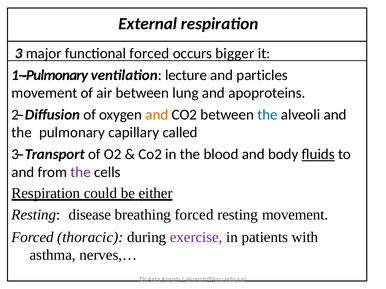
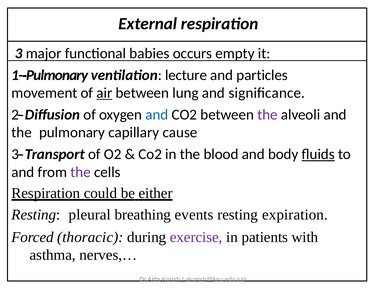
functional forced: forced -> babies
bigger: bigger -> empty
air underline: none -> present
apoproteins: apoproteins -> signiﬁcance
and at (157, 115) colour: orange -> blue
the at (267, 115) colour: blue -> purple
called: called -> cause
disease: disease -> pleural
breathing forced: forced -> events
resting movement: movement -> expiration
